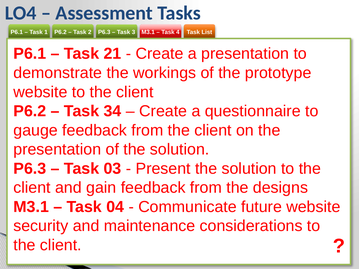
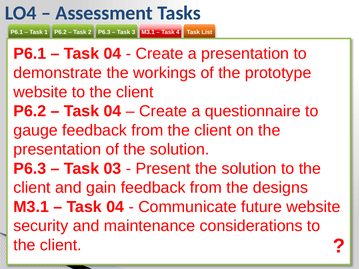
21 at (112, 54): 21 -> 04
34 at (112, 111): 34 -> 04
